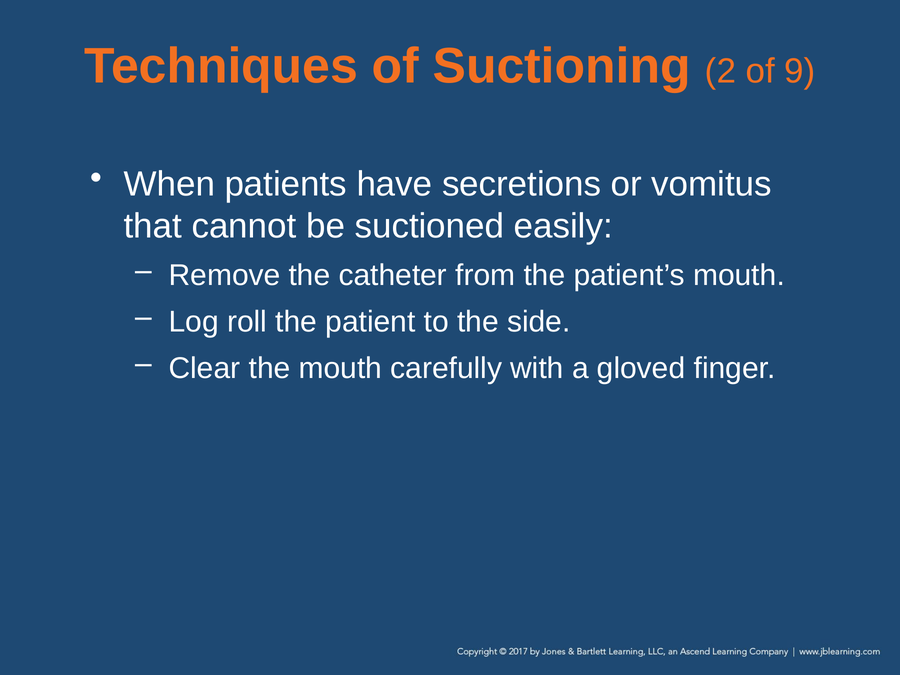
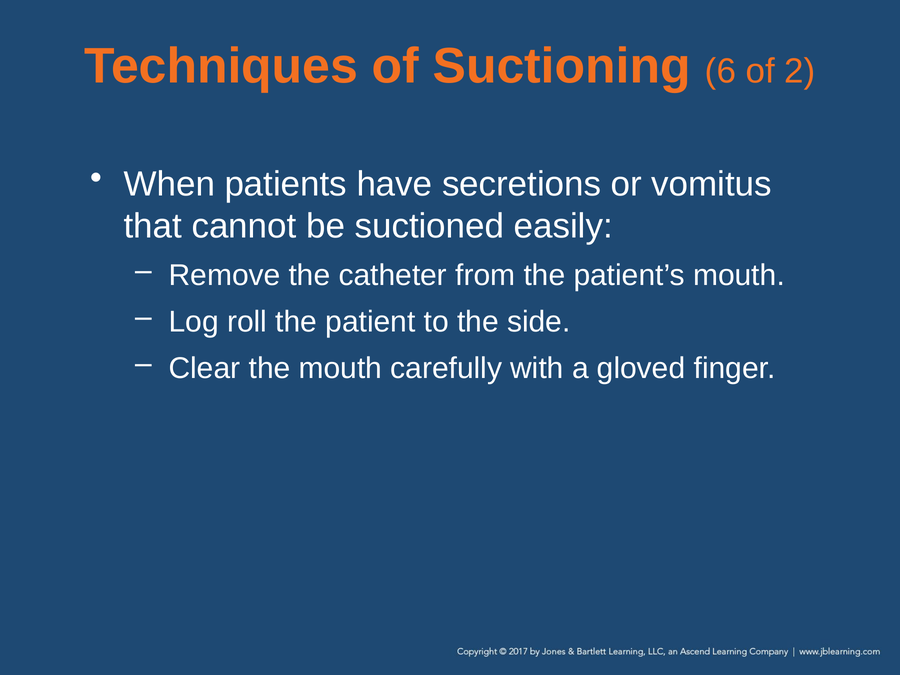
2: 2 -> 6
9: 9 -> 2
